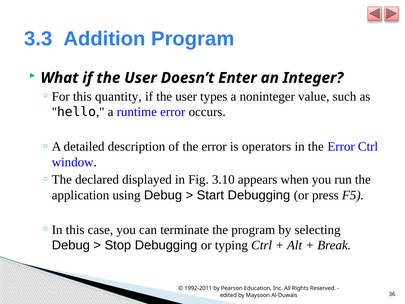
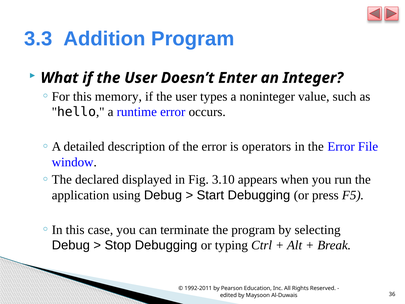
quantity: quantity -> memory
Error Ctrl: Ctrl -> File
